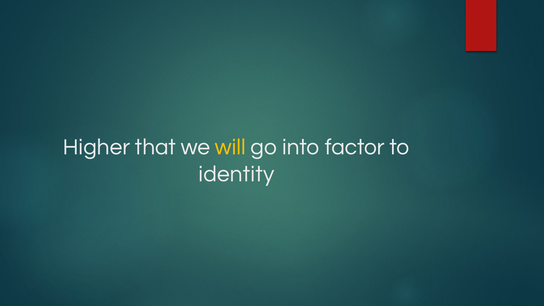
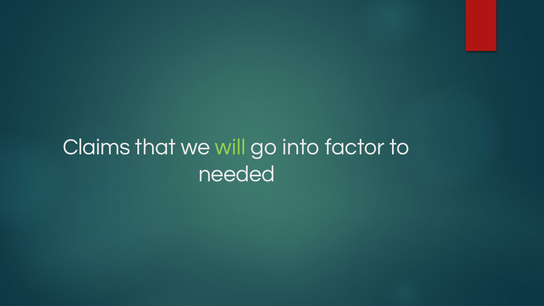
Higher: Higher -> Claims
will colour: yellow -> light green
identity: identity -> needed
